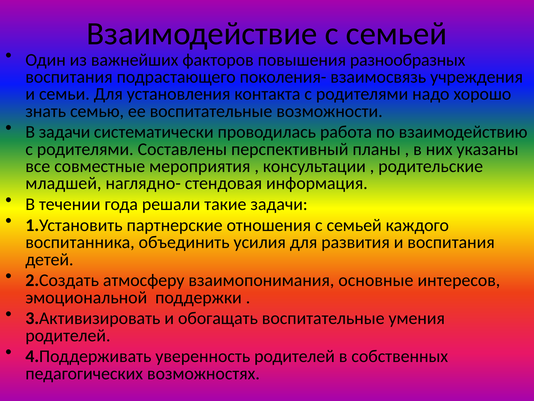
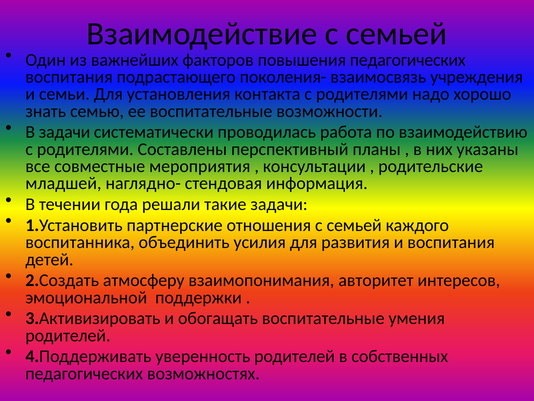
повышения разнообразных: разнообразных -> педагогических
основные: основные -> авторитет
